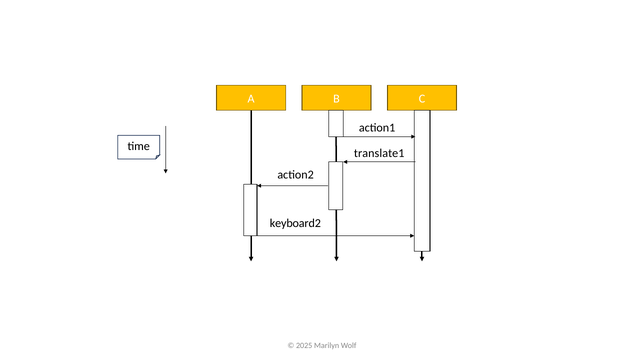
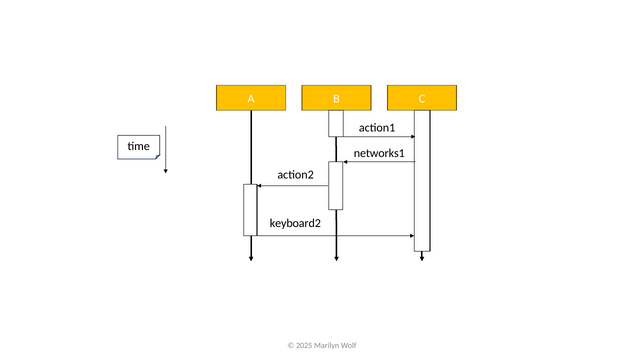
translate1: translate1 -> networks1
